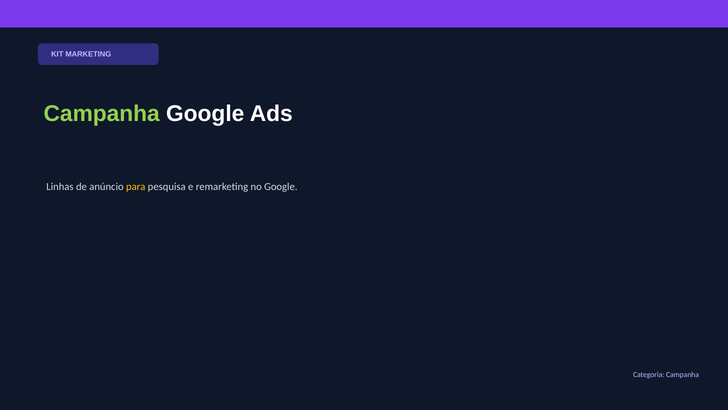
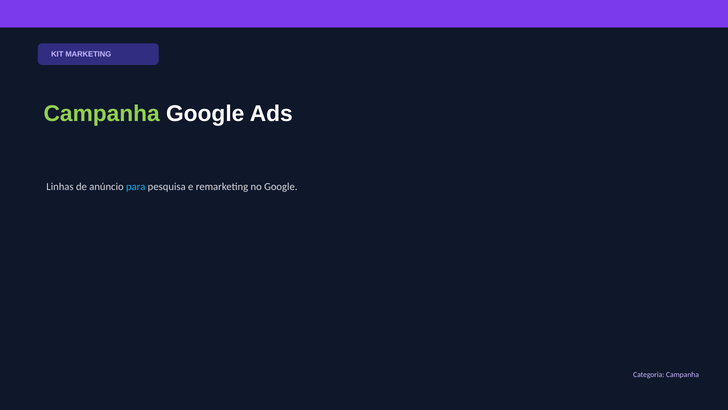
para colour: yellow -> light blue
